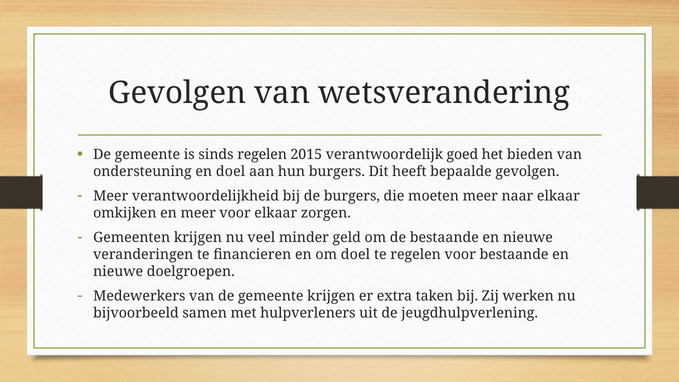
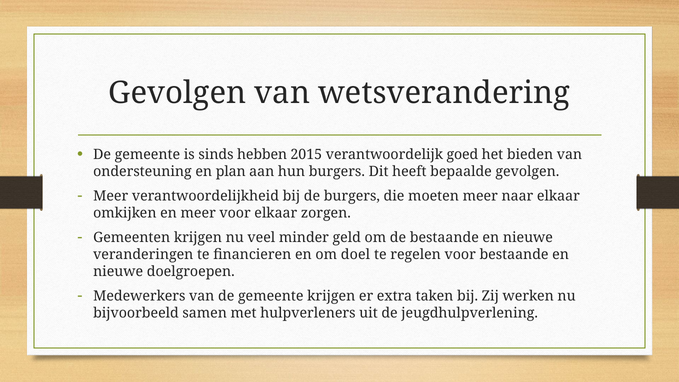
sinds regelen: regelen -> hebben
en doel: doel -> plan
